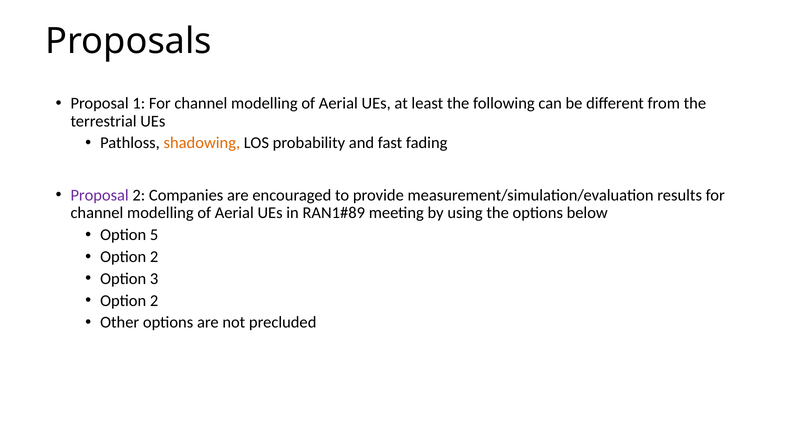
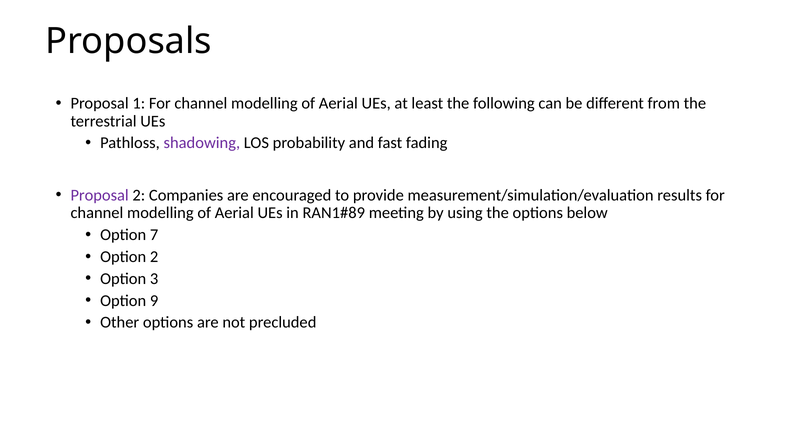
shadowing colour: orange -> purple
5: 5 -> 7
2 at (154, 301): 2 -> 9
